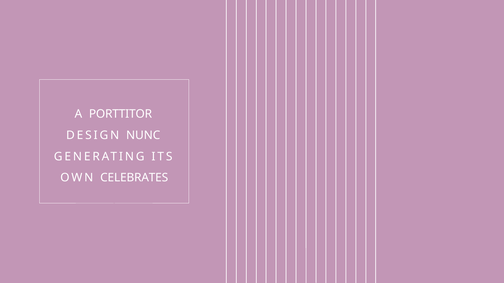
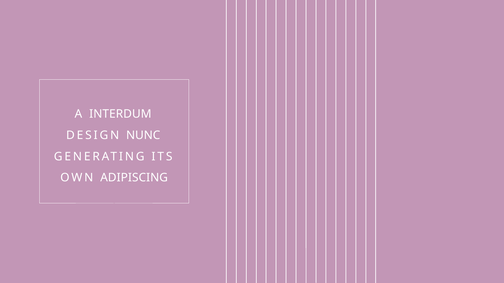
PORTTITOR: PORTTITOR -> INTERDUM
CELEBRATES: CELEBRATES -> ADIPISCING
